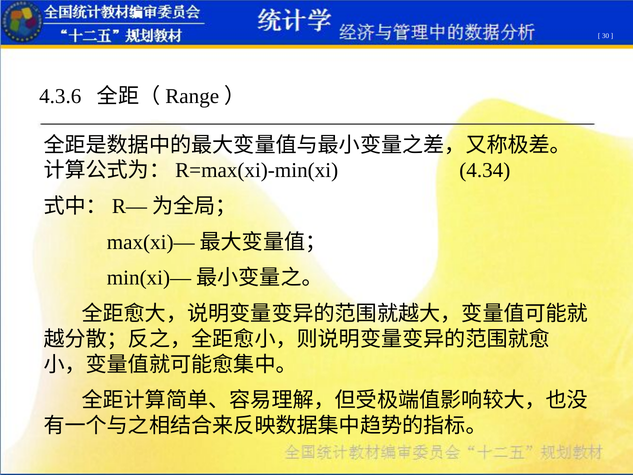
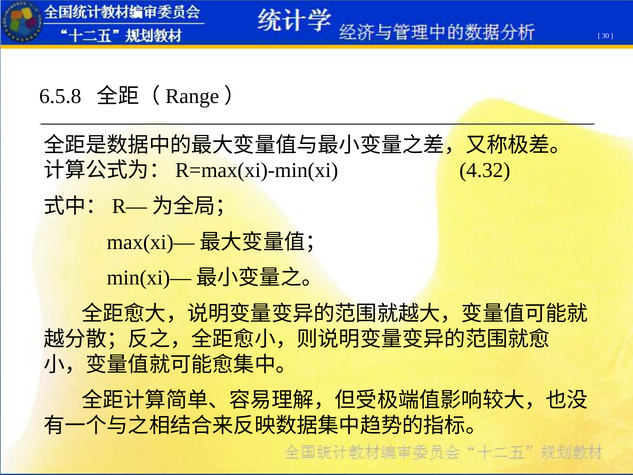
4.3.6: 4.3.6 -> 6.5.8
4.34: 4.34 -> 4.32
